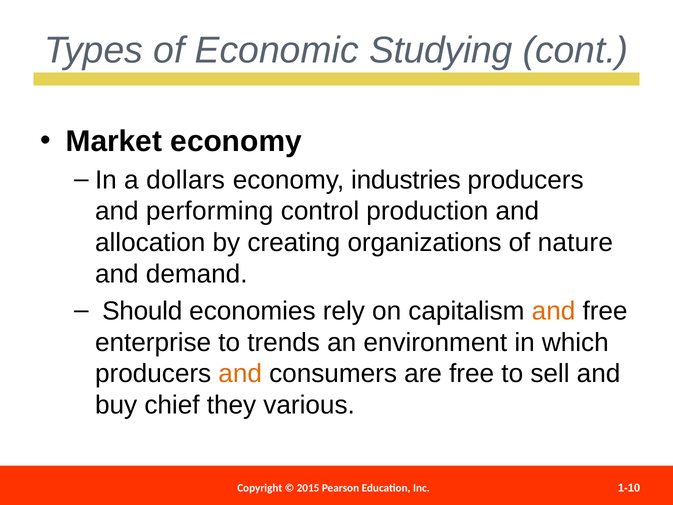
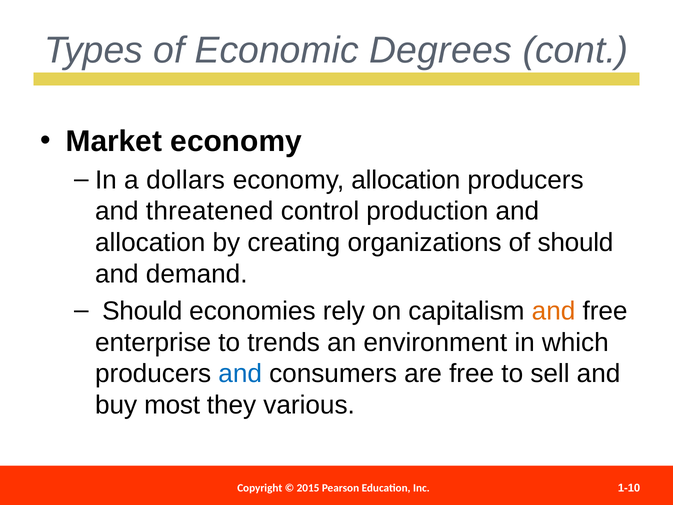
Studying: Studying -> Degrees
economy industries: industries -> allocation
performing: performing -> threatened
of nature: nature -> should
and at (240, 374) colour: orange -> blue
chief: chief -> most
